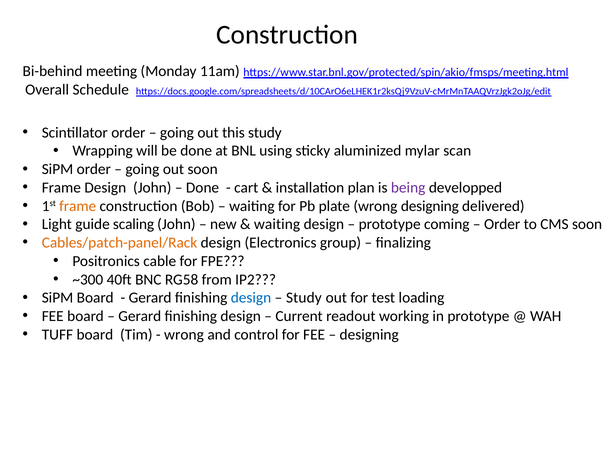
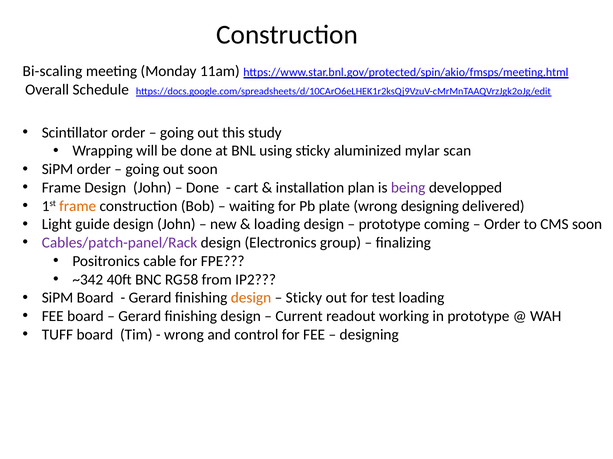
Bi-behind: Bi-behind -> Bi-scaling
guide scaling: scaling -> design
waiting at (277, 225): waiting -> loading
Cables/patch-panel/Rack colour: orange -> purple
~300: ~300 -> ~342
design at (251, 298) colour: blue -> orange
Study at (304, 298): Study -> Sticky
